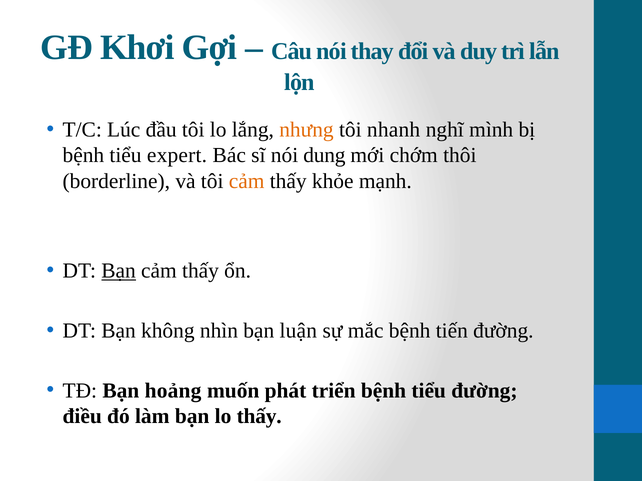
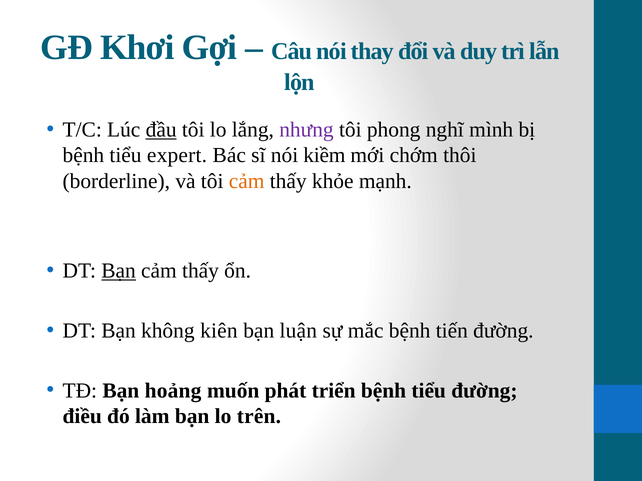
đầu underline: none -> present
nhưng colour: orange -> purple
nhanh: nhanh -> phong
dung: dung -> kiềm
nhìn: nhìn -> kiên
lo thấy: thấy -> trên
